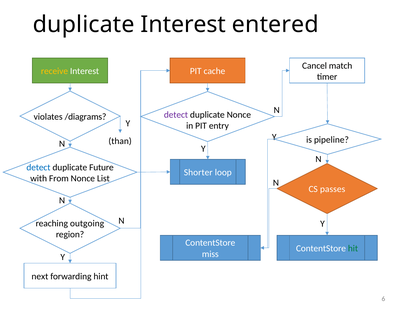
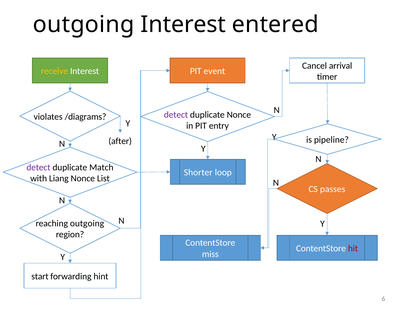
duplicate at (84, 24): duplicate -> outgoing
match: match -> arrival
cache: cache -> event
than: than -> after
detect at (38, 168) colour: blue -> purple
Future: Future -> Match
From: From -> Liang
hit colour: green -> red
next: next -> start
